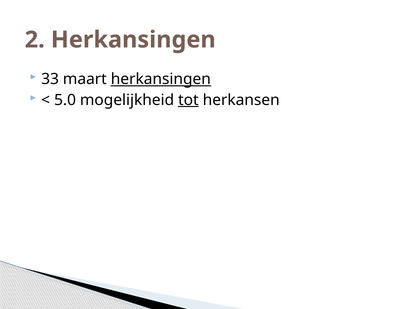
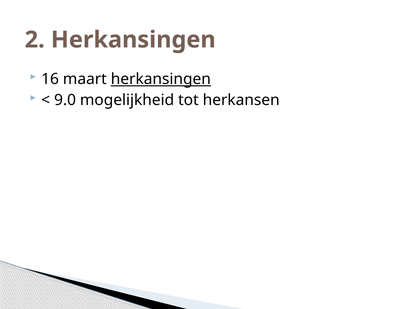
33: 33 -> 16
5.0: 5.0 -> 9.0
tot underline: present -> none
